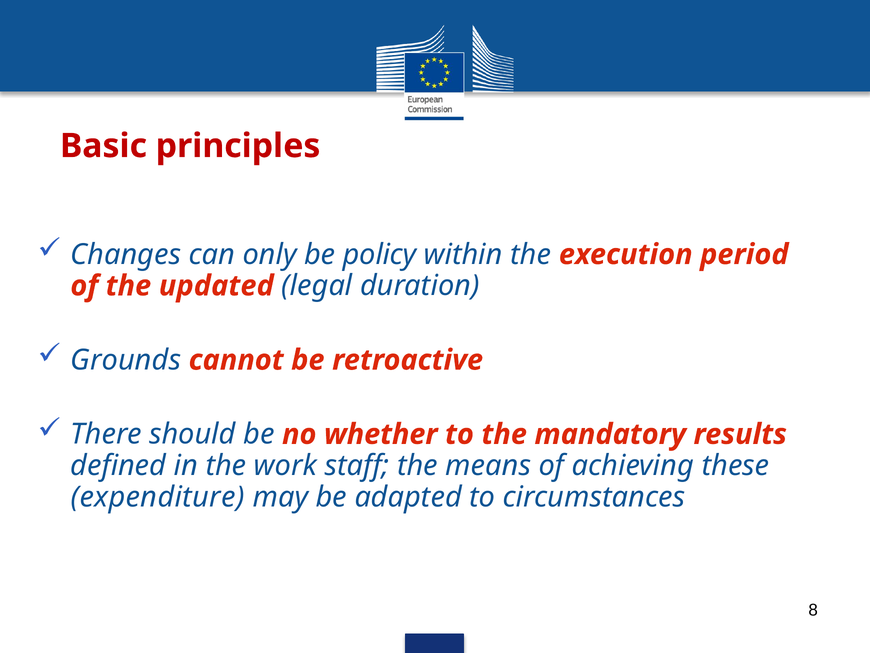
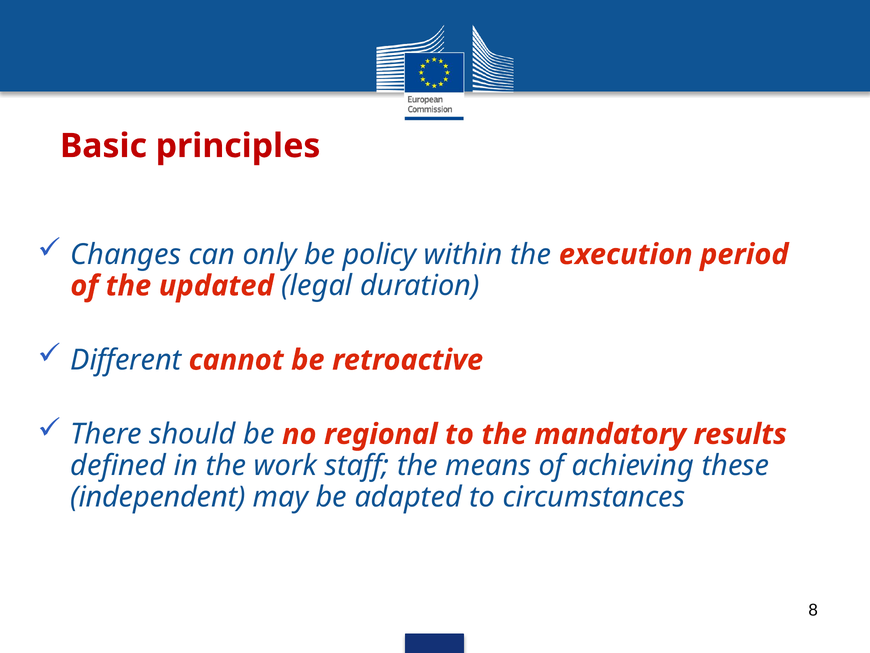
Grounds: Grounds -> Different
whether: whether -> regional
expenditure: expenditure -> independent
